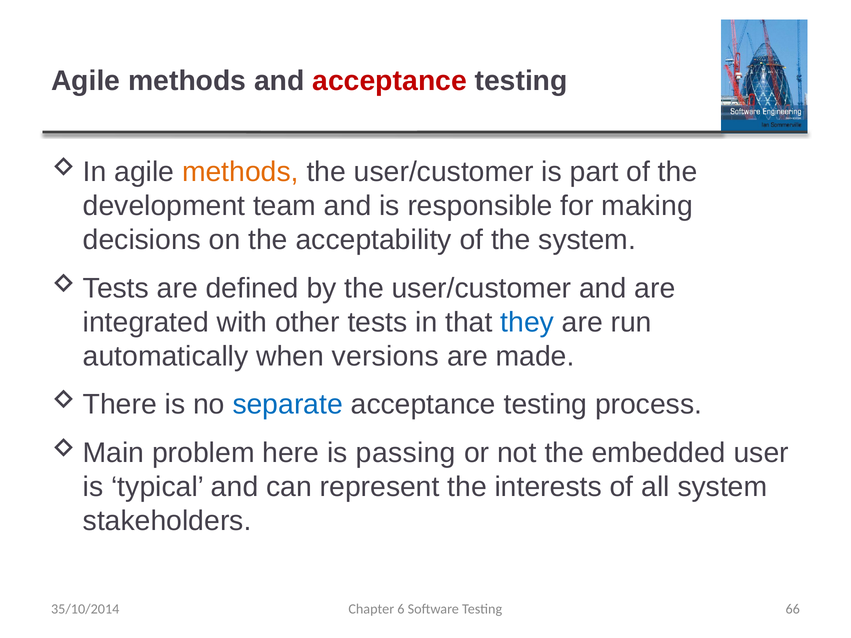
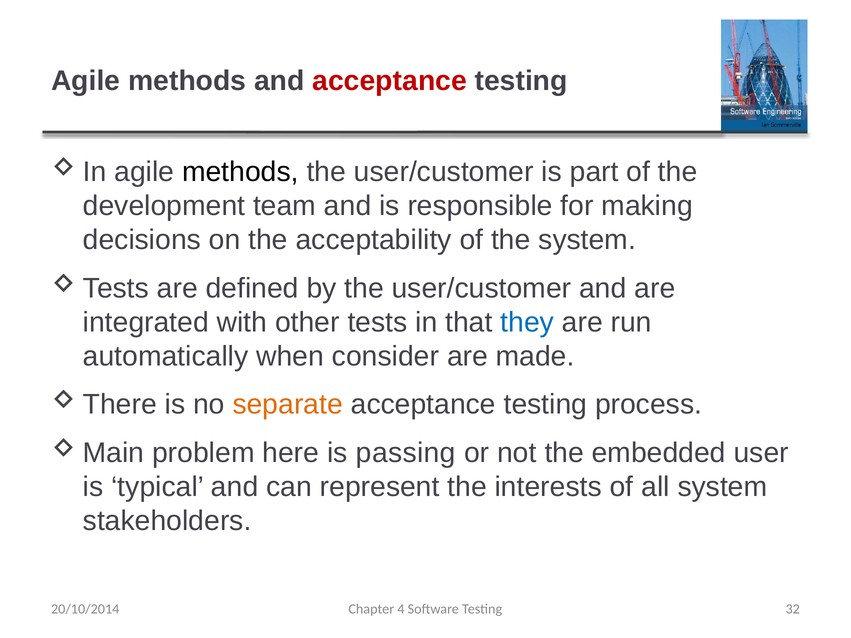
methods at (240, 172) colour: orange -> black
versions: versions -> consider
separate colour: blue -> orange
6: 6 -> 4
66: 66 -> 32
35/10/2014: 35/10/2014 -> 20/10/2014
